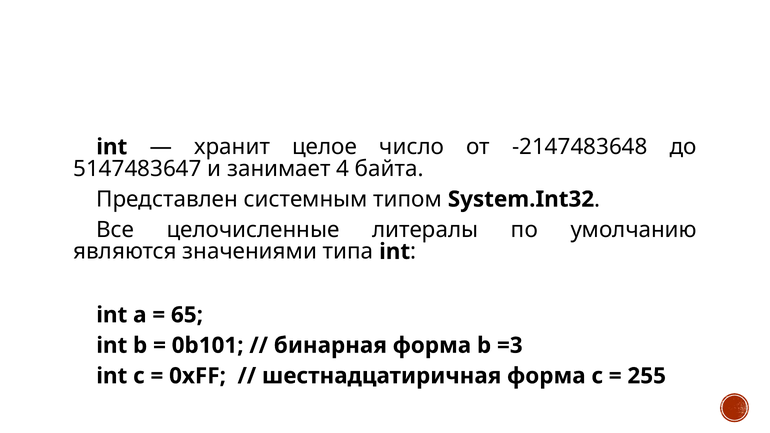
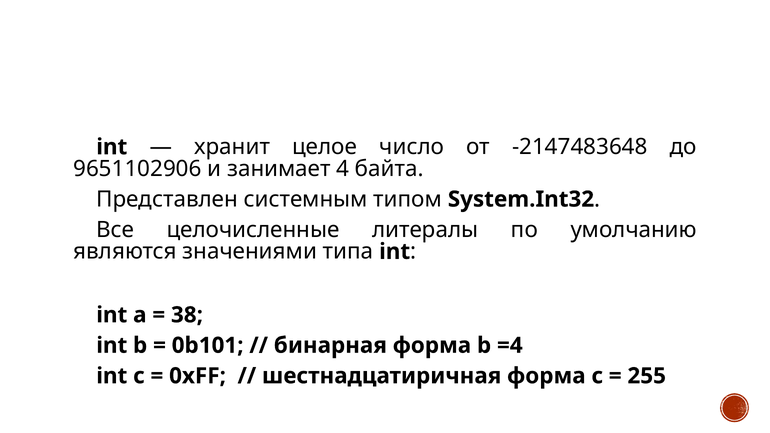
5147483647: 5147483647 -> 9651102906
65: 65 -> 38
=3: =3 -> =4
